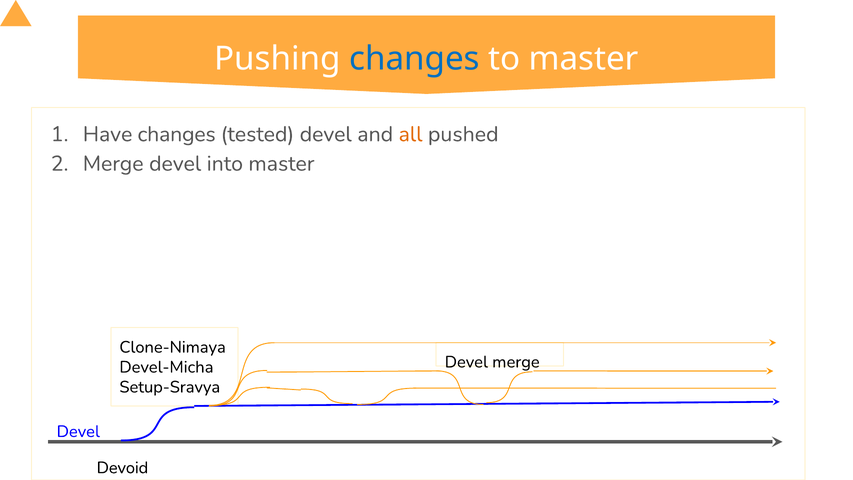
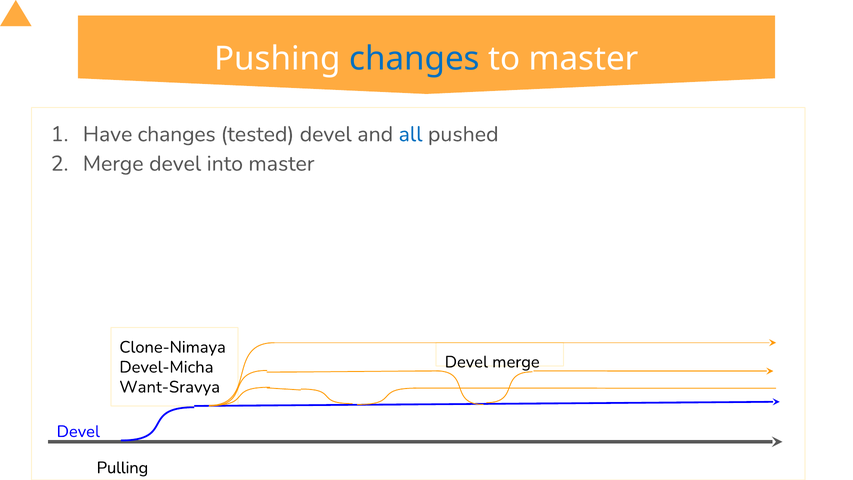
all colour: orange -> blue
Setup-Sravya: Setup-Sravya -> Want-Sravya
Devoid: Devoid -> Pulling
